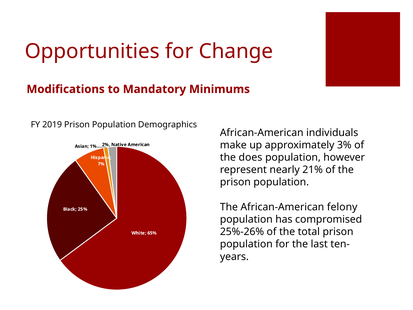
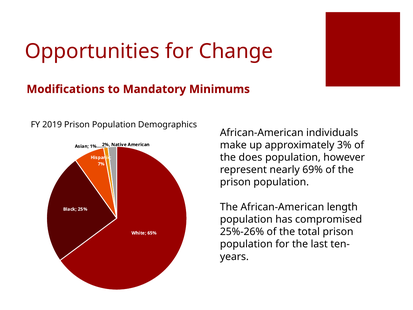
21%: 21% -> 69%
felony: felony -> length
